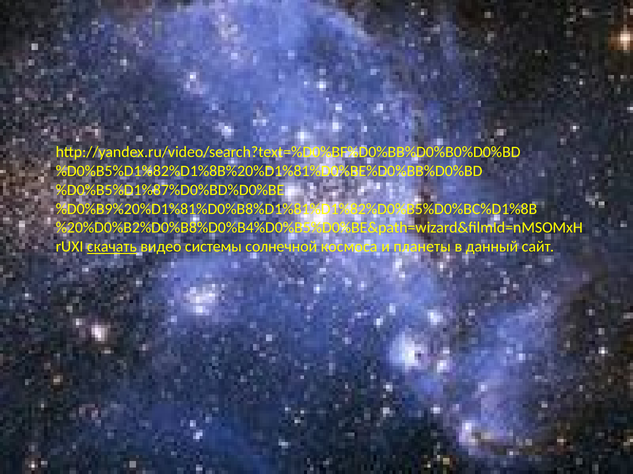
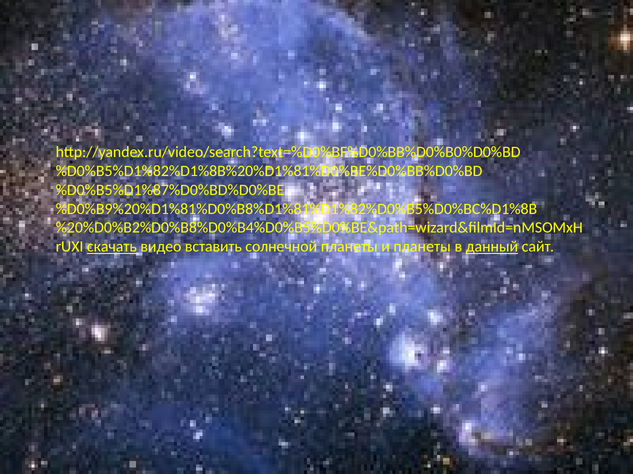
системы: системы -> вставить
солнечной космоса: космоса -> планеты
данный underline: none -> present
